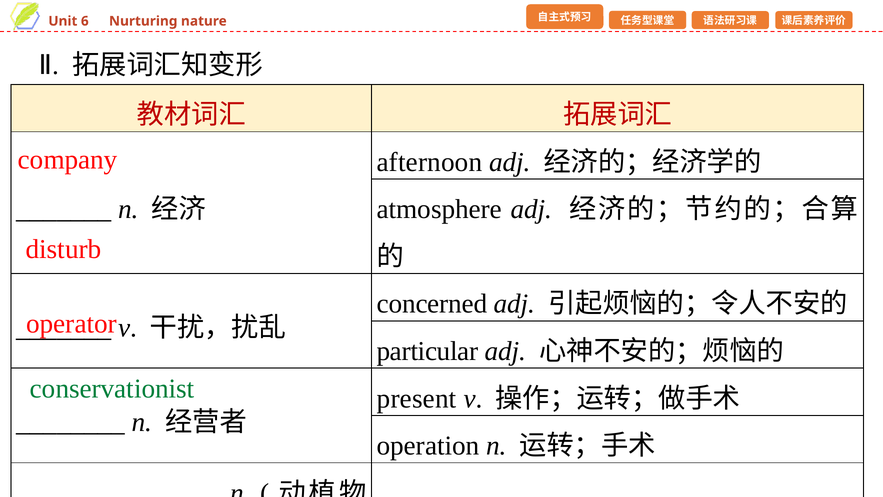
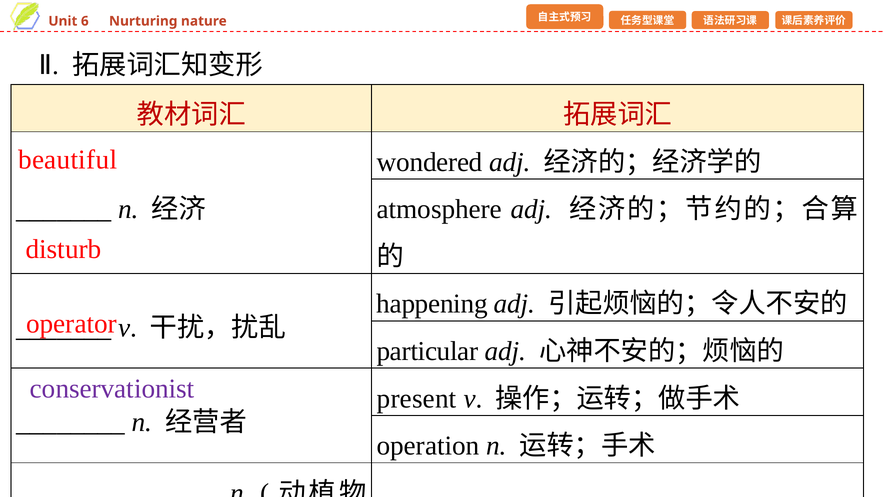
company: company -> beautiful
afternoon: afternoon -> wondered
concerned: concerned -> happening
conservationist colour: green -> purple
